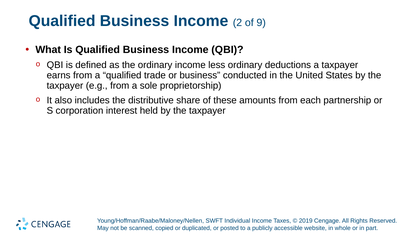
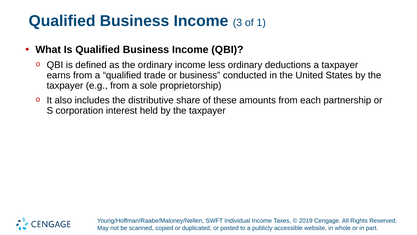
2: 2 -> 3
9: 9 -> 1
